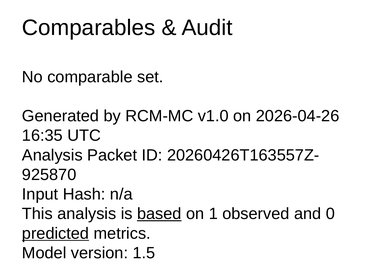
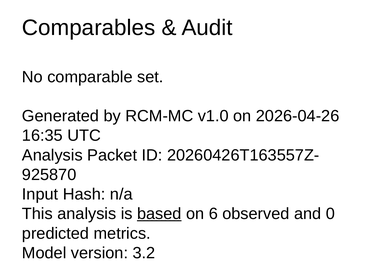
1: 1 -> 6
predicted underline: present -> none
1.5: 1.5 -> 3.2
